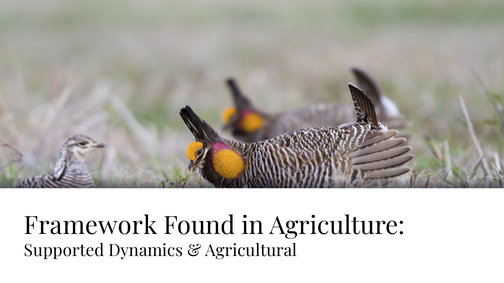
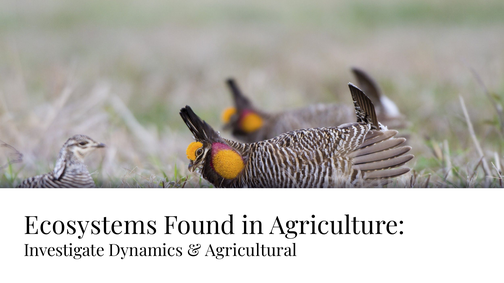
Framework: Framework -> Ecosystems
Supported: Supported -> Investigate
